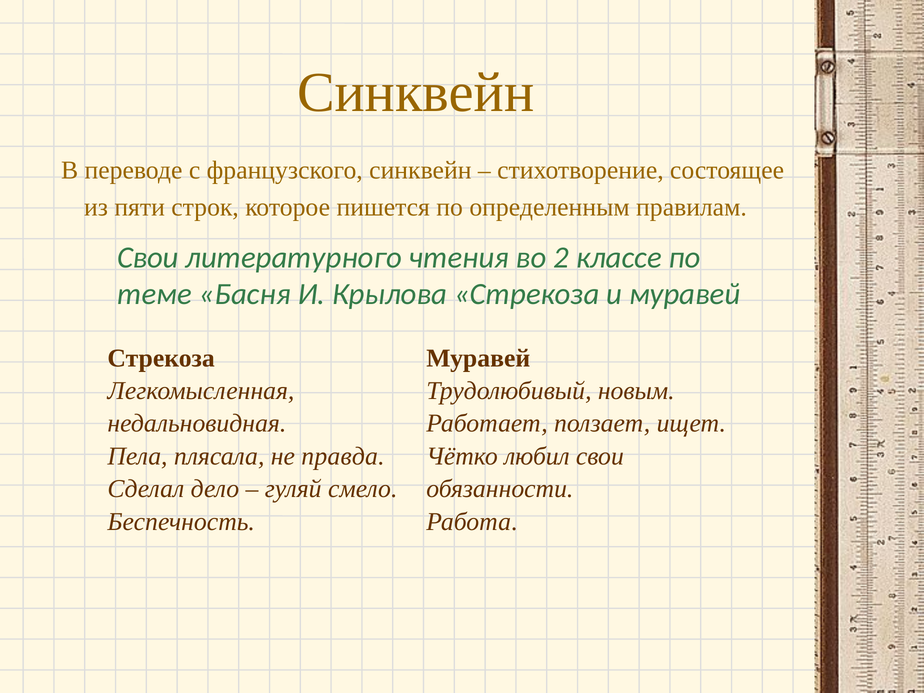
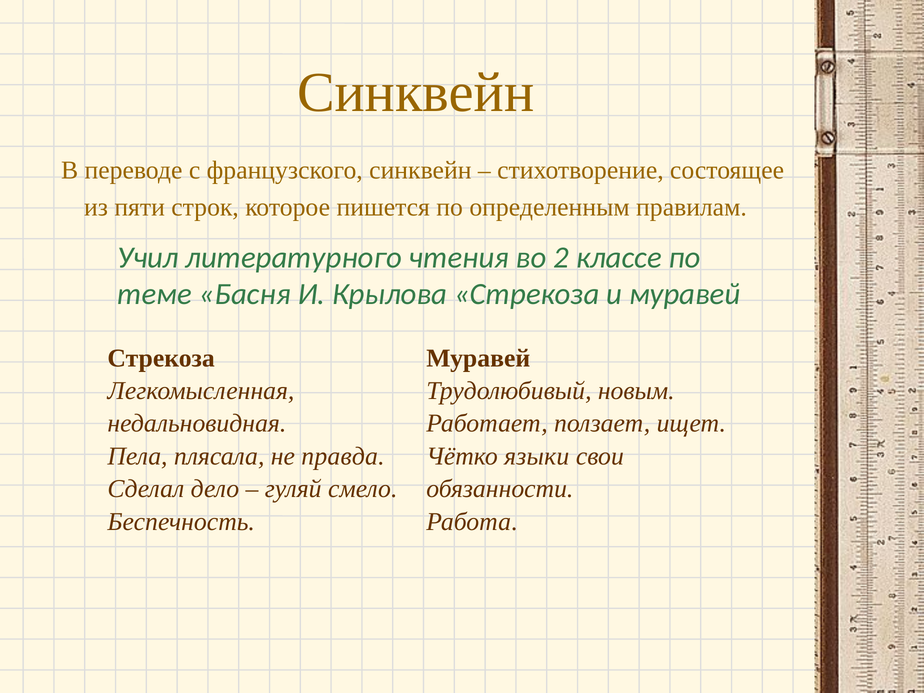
Свои at (148, 257): Свои -> Учил
любил: любил -> языки
